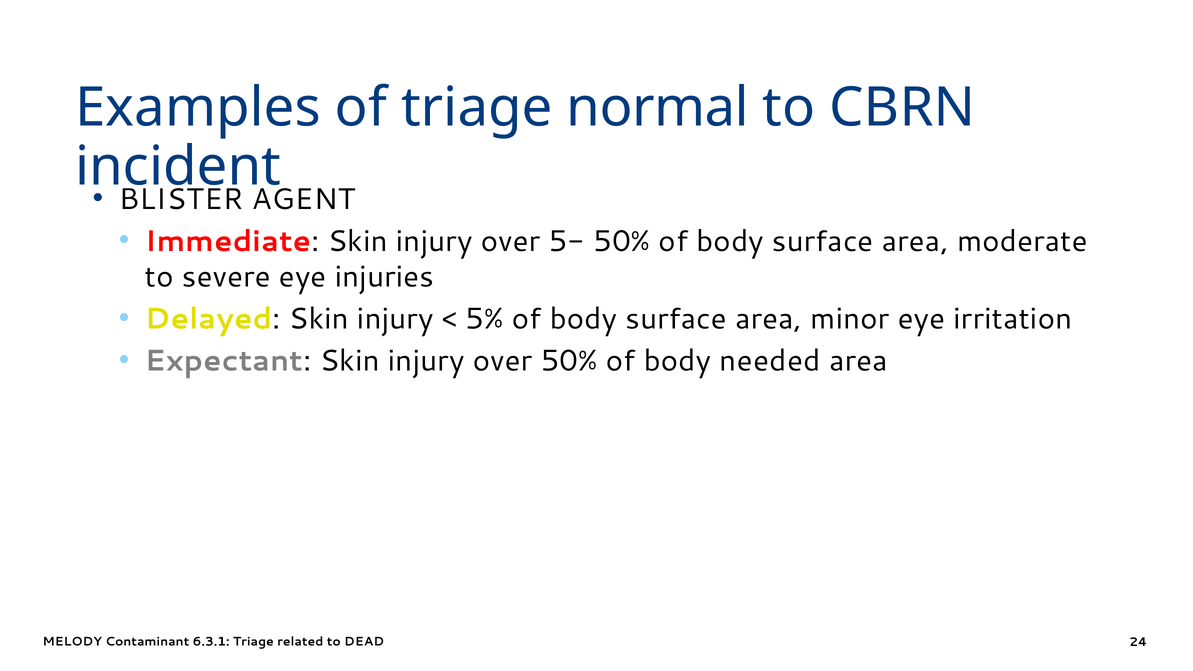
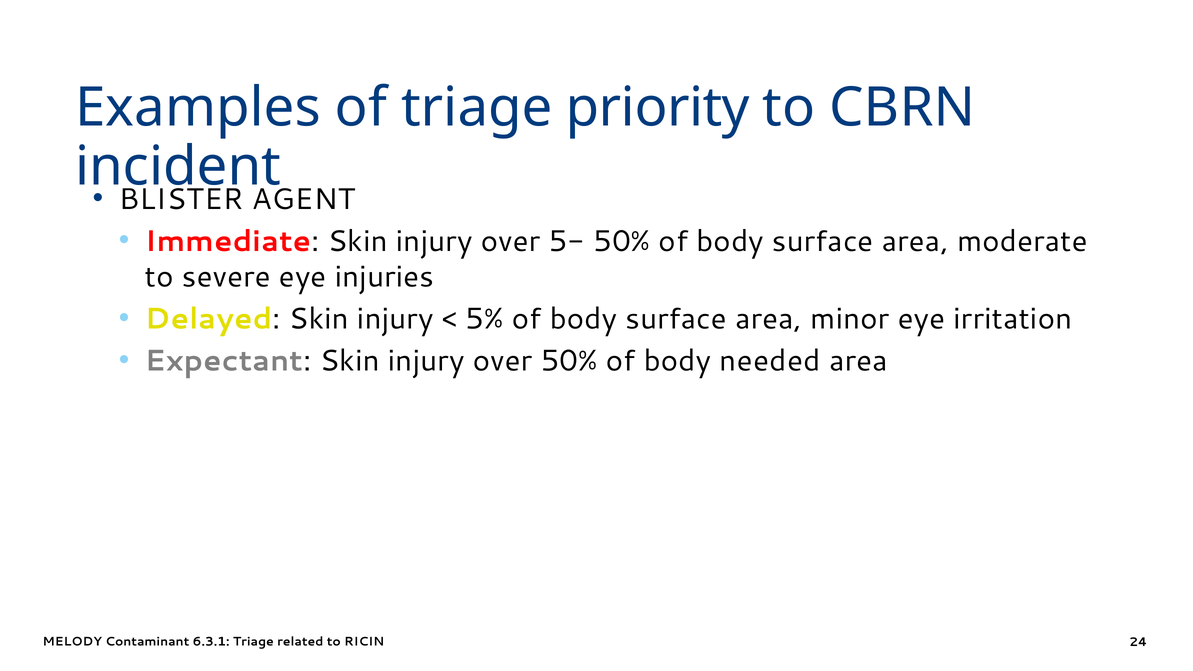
normal: normal -> priority
DEAD: DEAD -> RICIN
